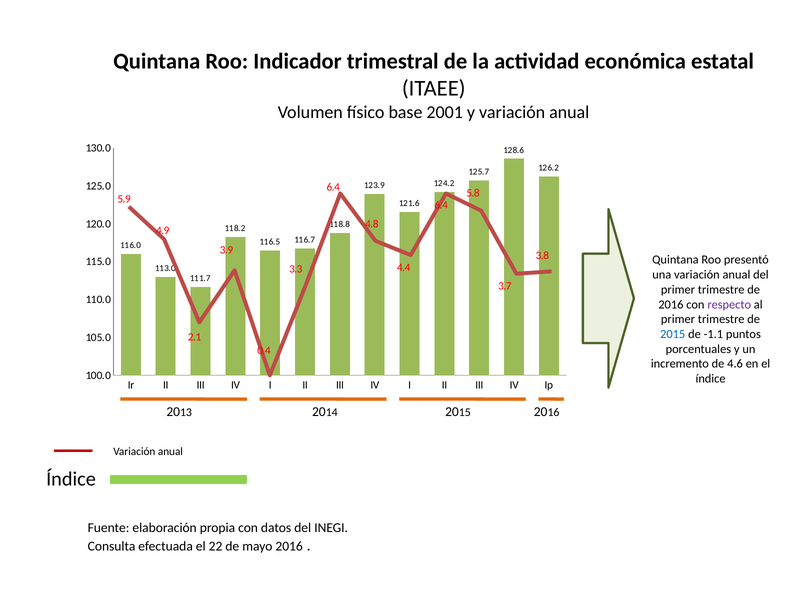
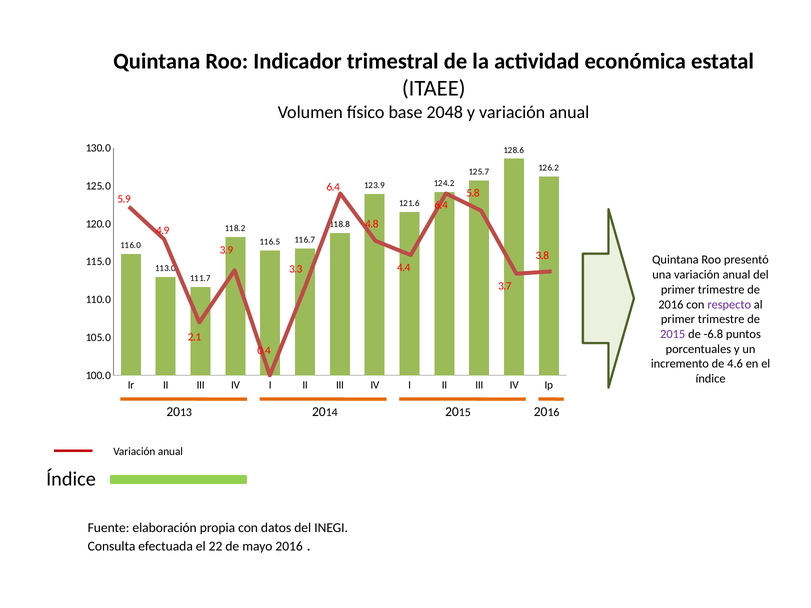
2001: 2001 -> 2048
2015 at (673, 334) colour: blue -> purple
-1.1: -1.1 -> -6.8
